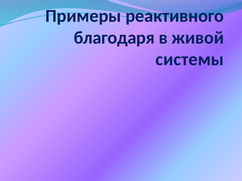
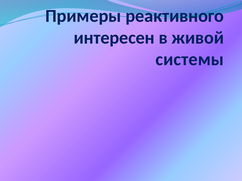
благодаря: благодаря -> интересен
